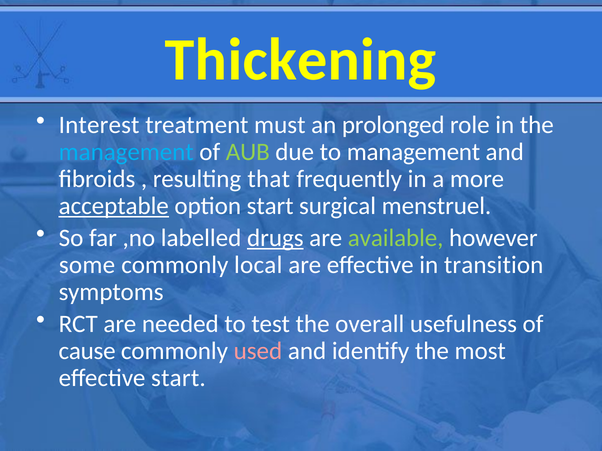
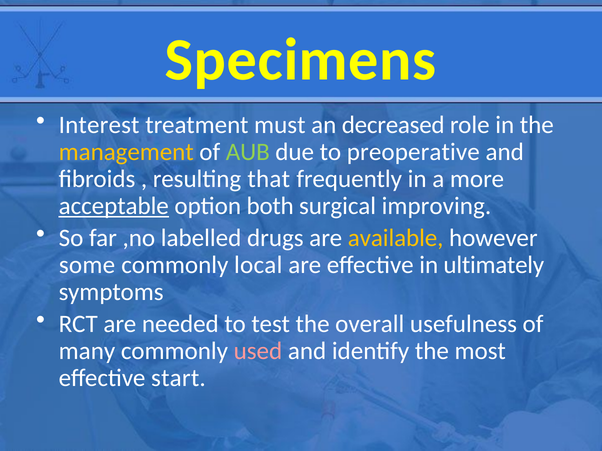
Thickening: Thickening -> Specimens
prolonged: prolonged -> decreased
management at (126, 152) colour: light blue -> yellow
to management: management -> preoperative
option start: start -> both
menstruel: menstruel -> improving
drugs underline: present -> none
available colour: light green -> yellow
transition: transition -> ultimately
cause: cause -> many
